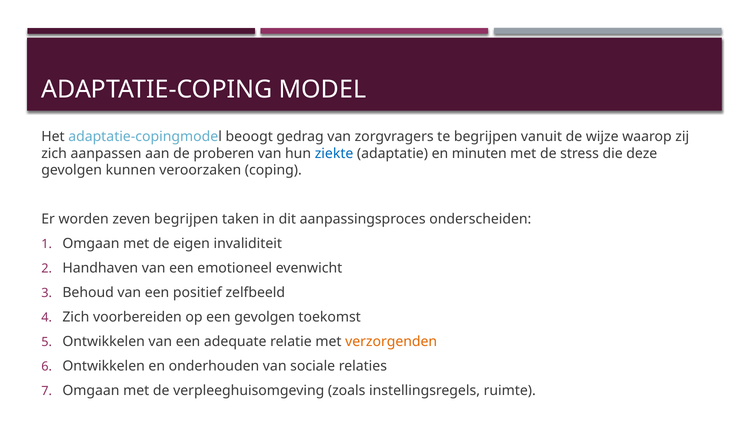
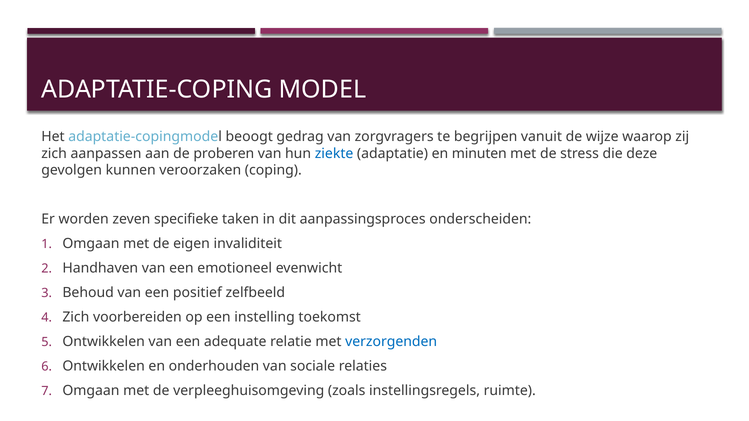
zeven begrijpen: begrijpen -> specifieke
een gevolgen: gevolgen -> instelling
verzorgenden colour: orange -> blue
